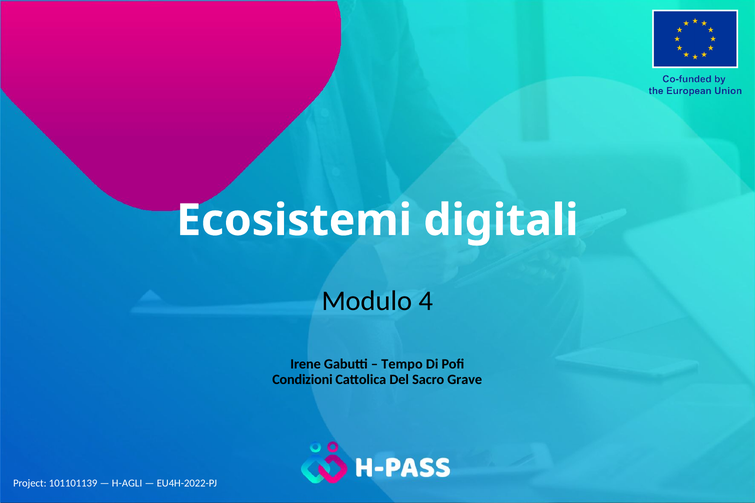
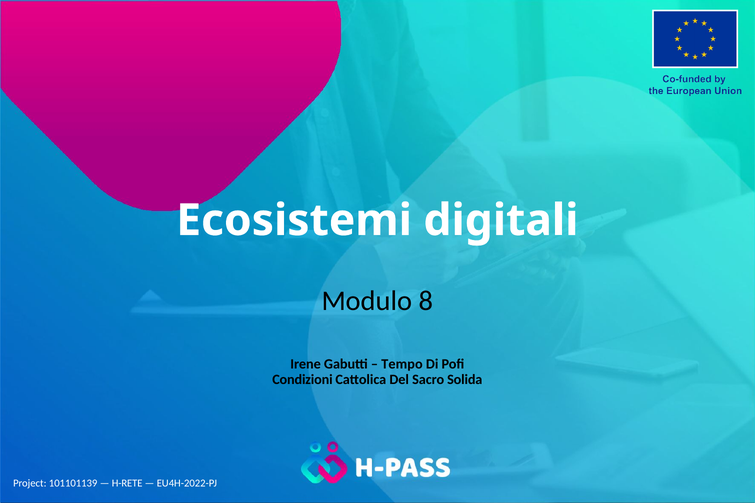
4: 4 -> 8
Grave: Grave -> Solida
H-AGLI: H-AGLI -> H-RETE
